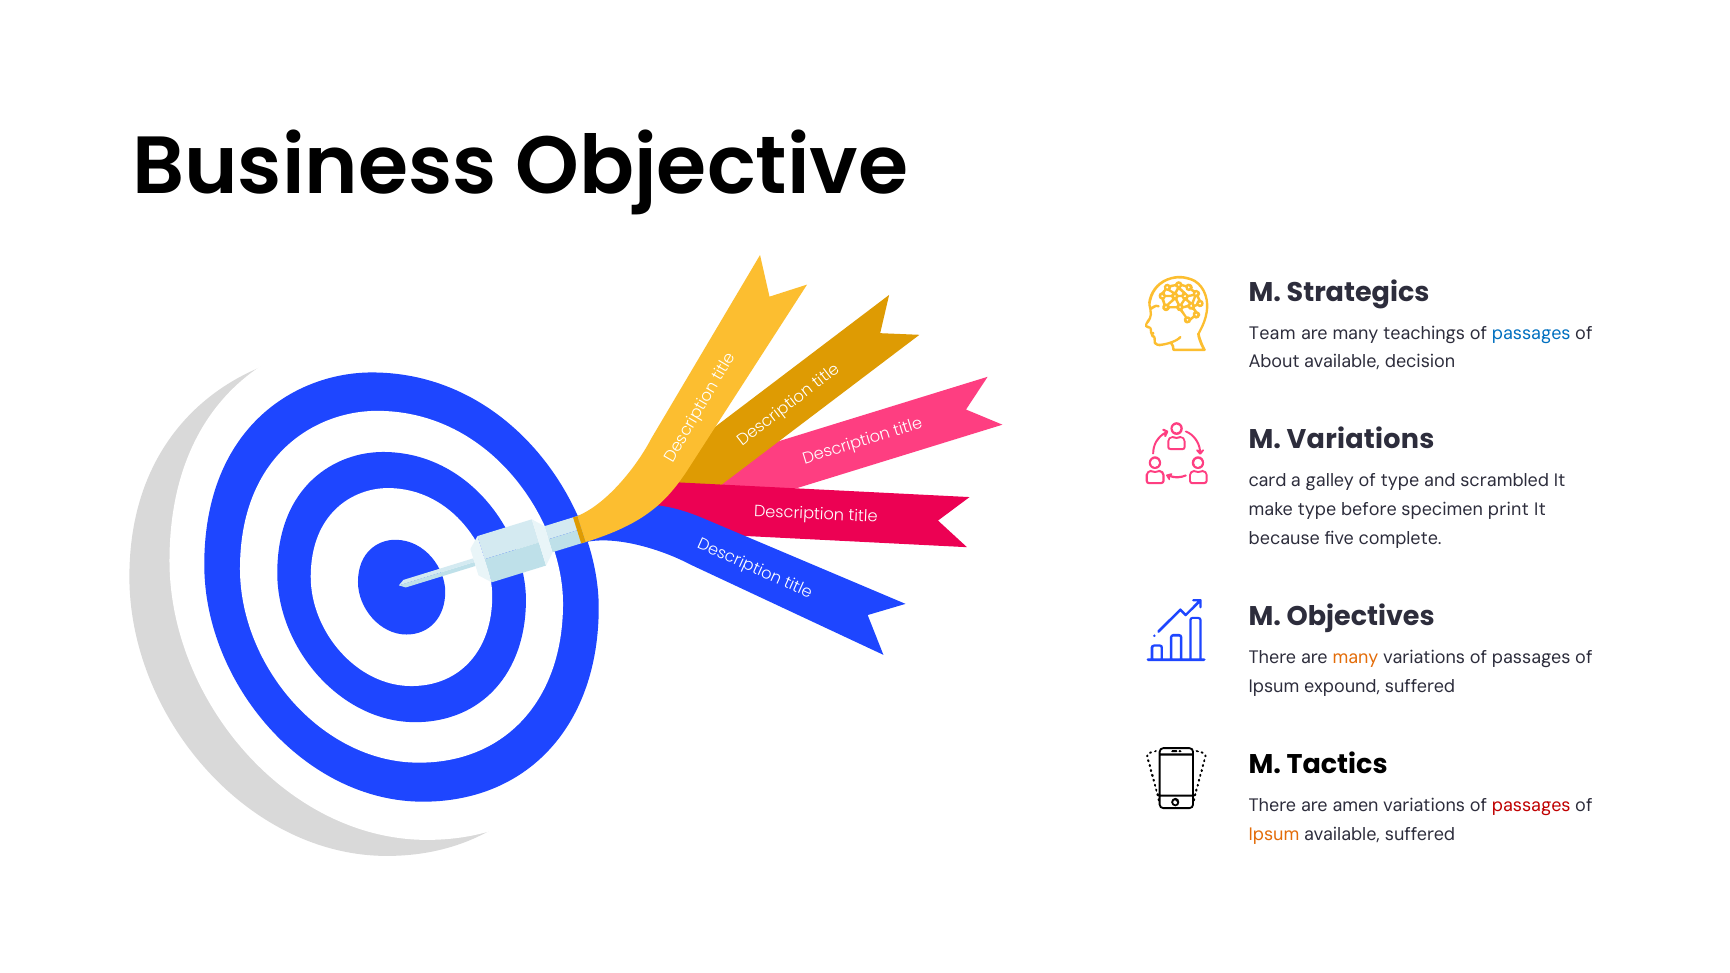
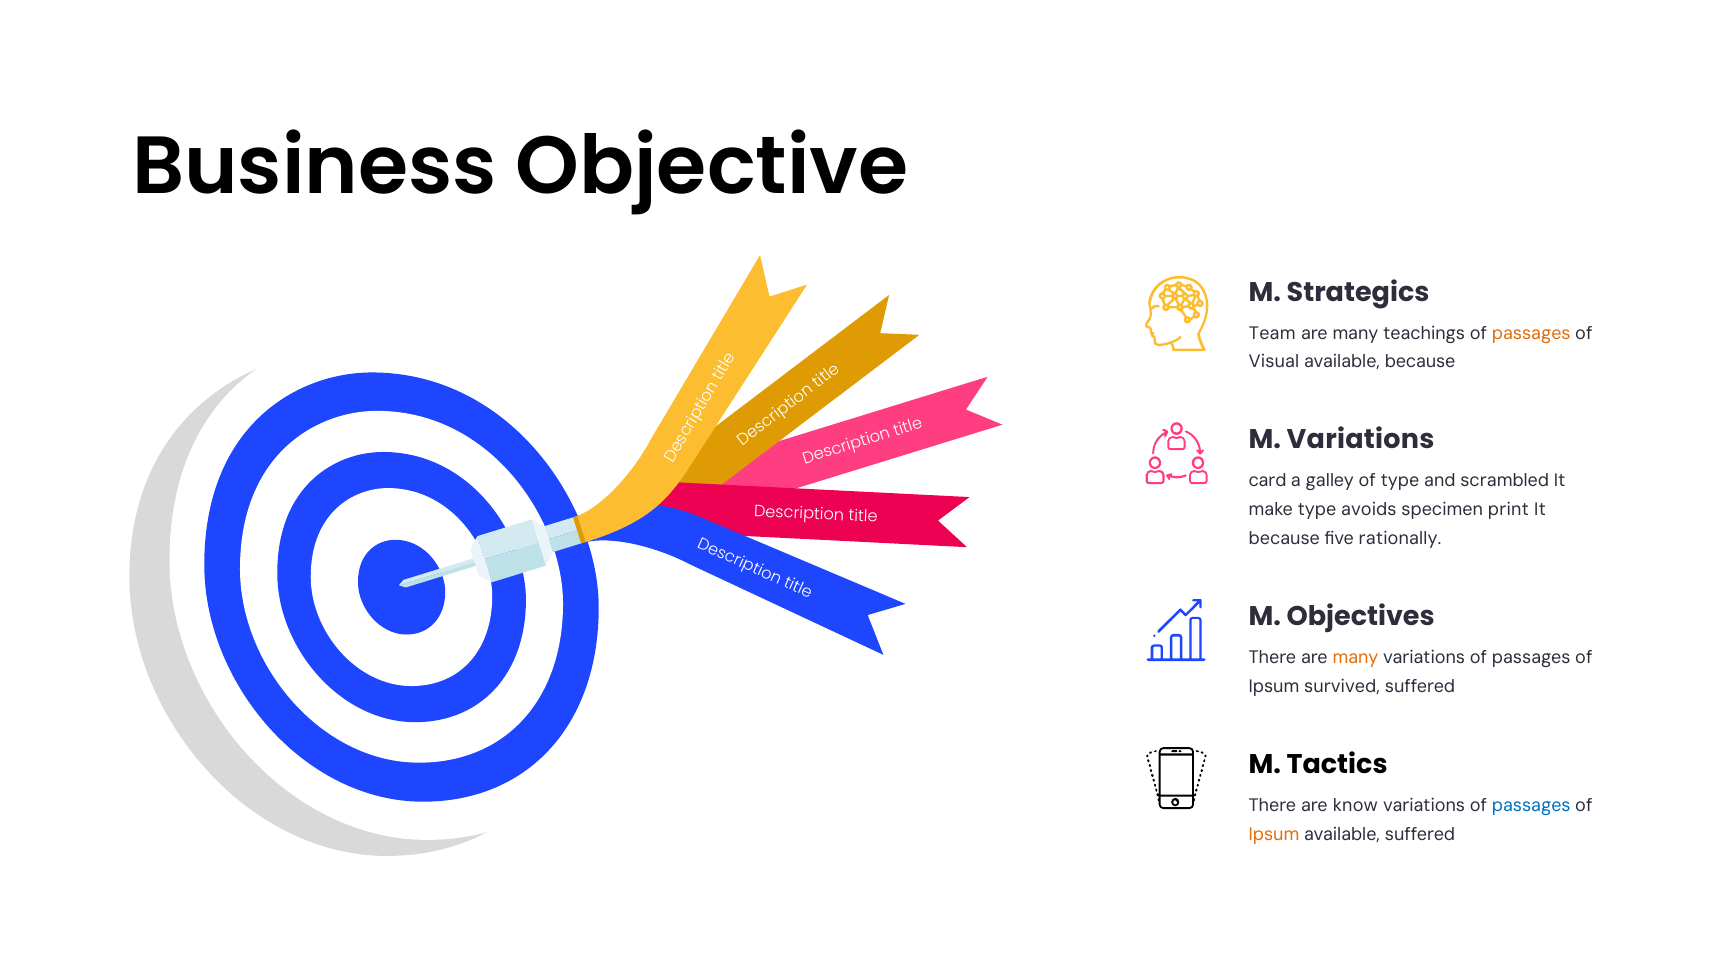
passages at (1531, 333) colour: blue -> orange
About: About -> Visual
available decision: decision -> because
before: before -> avoids
complete: complete -> rationally
expound: expound -> survived
amen: amen -> know
passages at (1531, 806) colour: red -> blue
